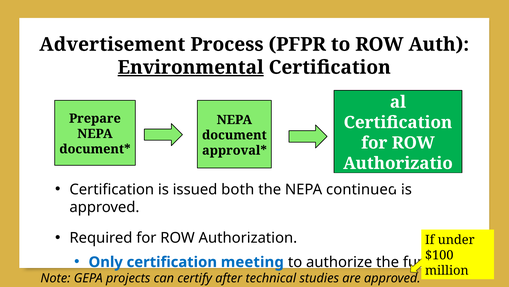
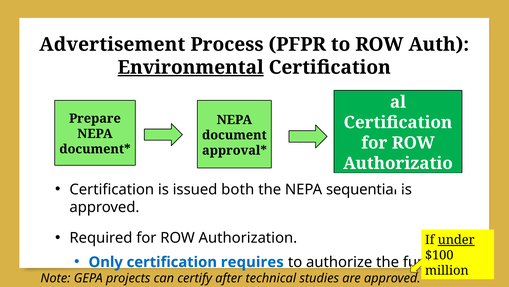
continued: continued -> sequential
under underline: none -> present
meeting: meeting -> requires
